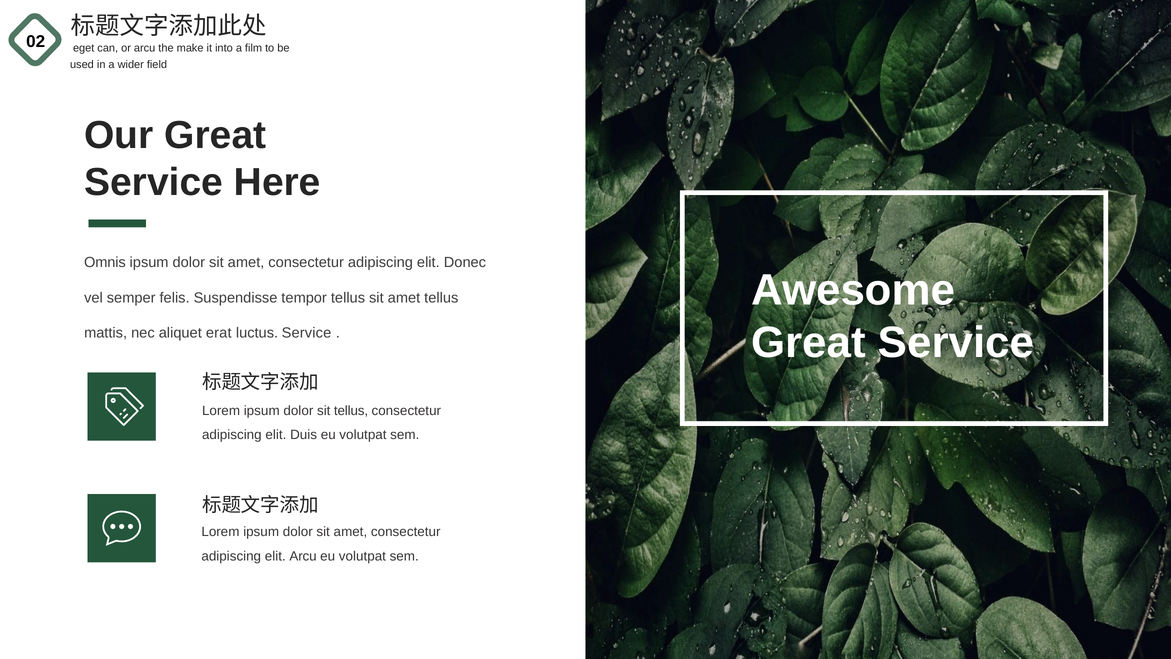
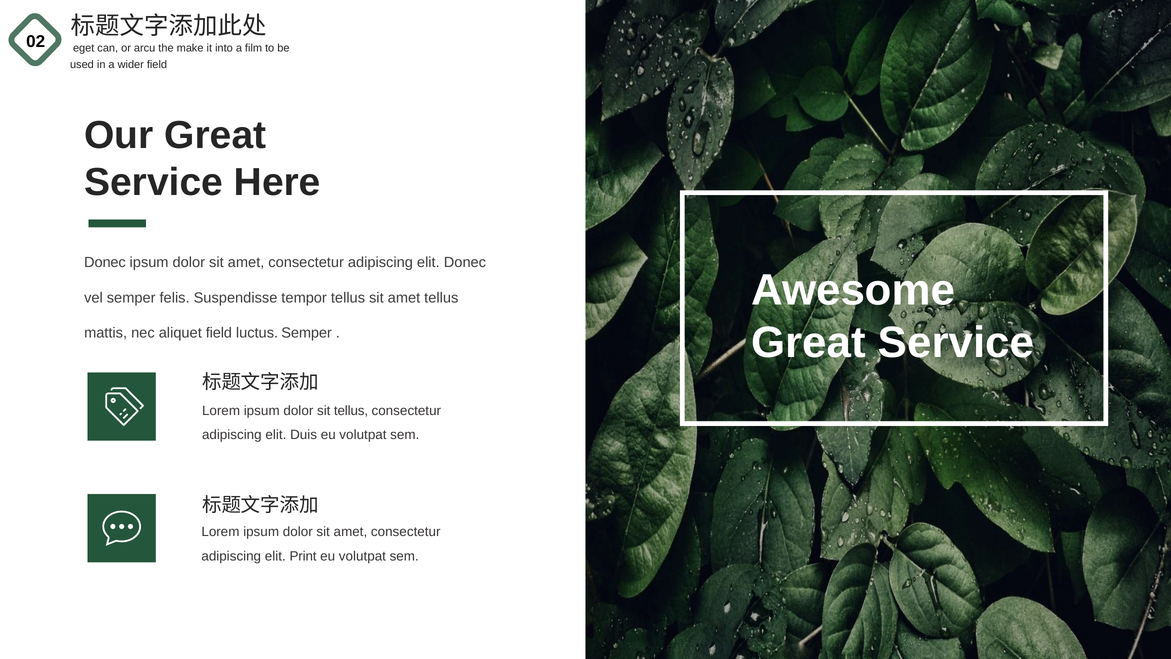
Omnis at (105, 262): Omnis -> Donec
aliquet erat: erat -> field
luctus Service: Service -> Semper
elit Arcu: Arcu -> Print
